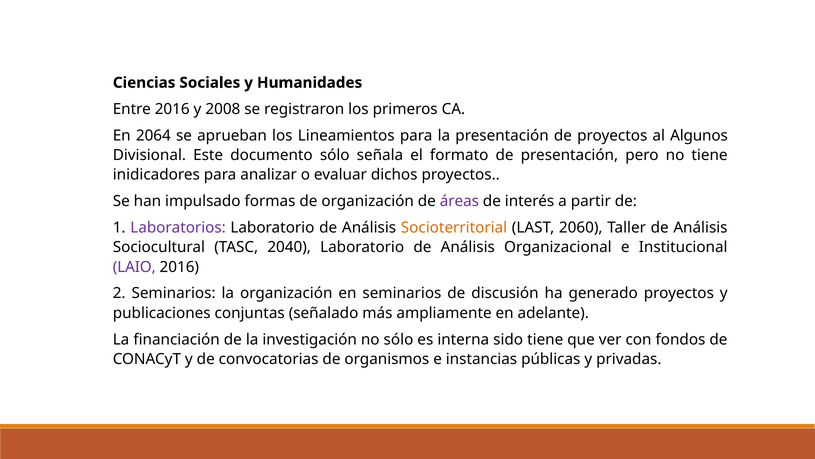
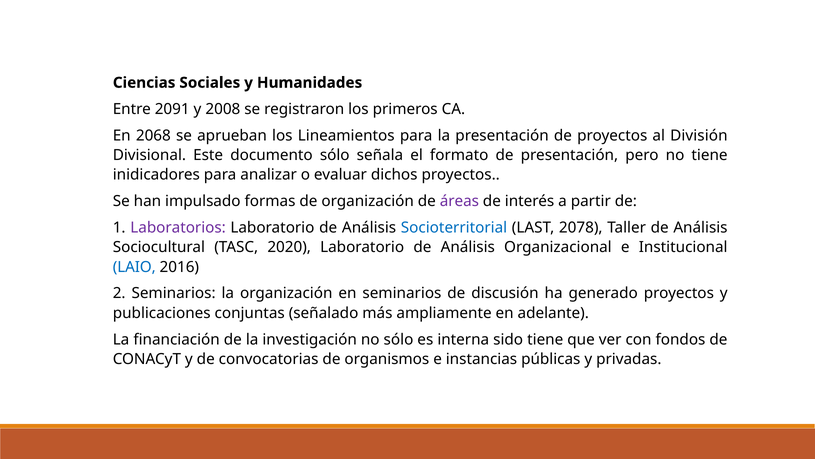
Entre 2016: 2016 -> 2091
2064: 2064 -> 2068
Algunos: Algunos -> División
Socioterritorial colour: orange -> blue
2060: 2060 -> 2078
2040: 2040 -> 2020
LAIO colour: purple -> blue
